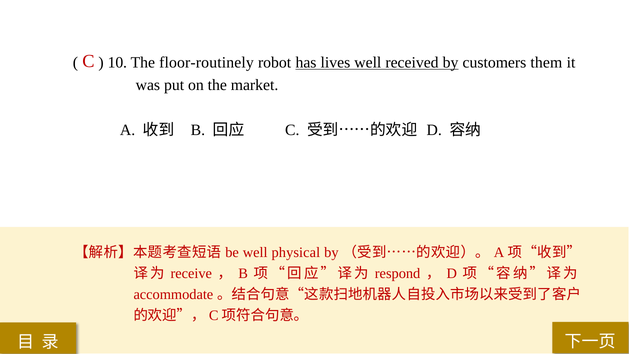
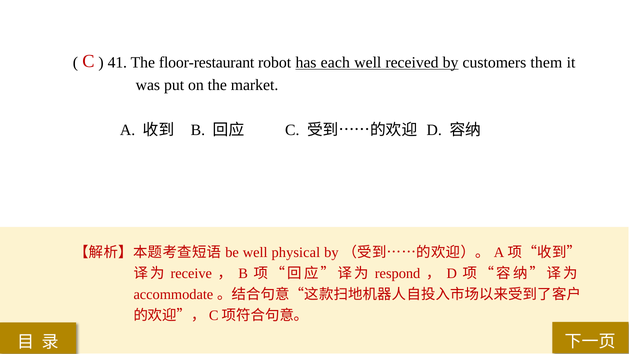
10: 10 -> 41
floor-routinely: floor-routinely -> floor-restaurant
lives: lives -> each
